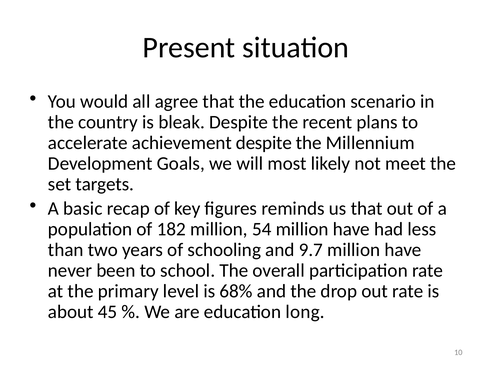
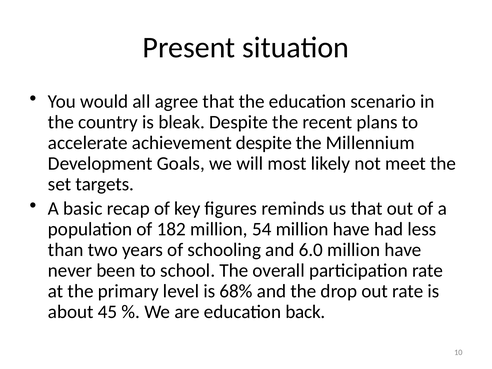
9.7: 9.7 -> 6.0
long: long -> back
